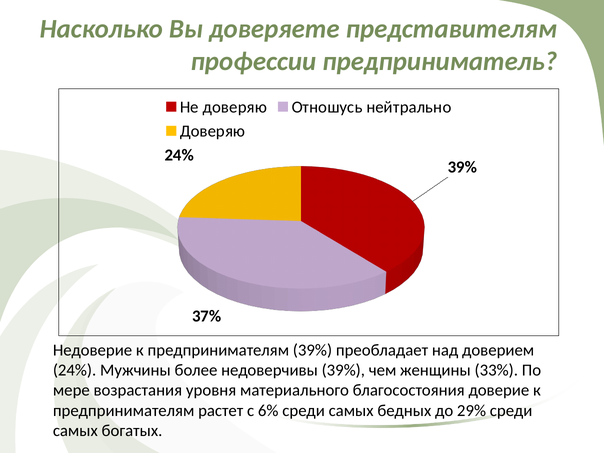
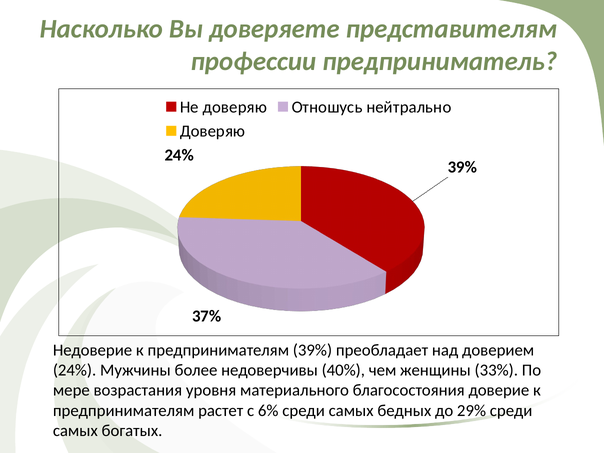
недоверчивы 39%: 39% -> 40%
